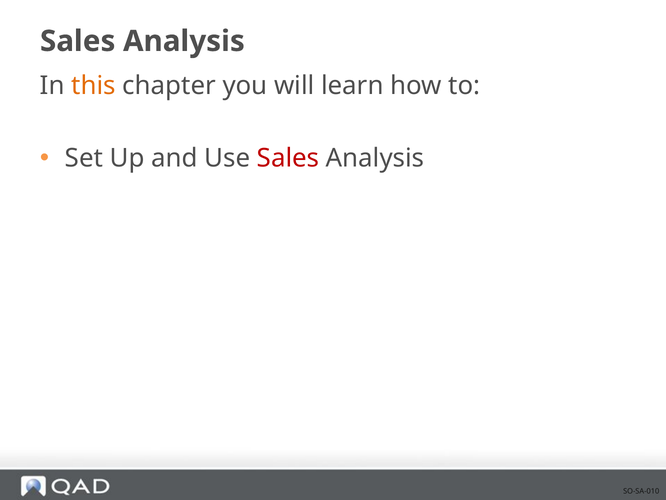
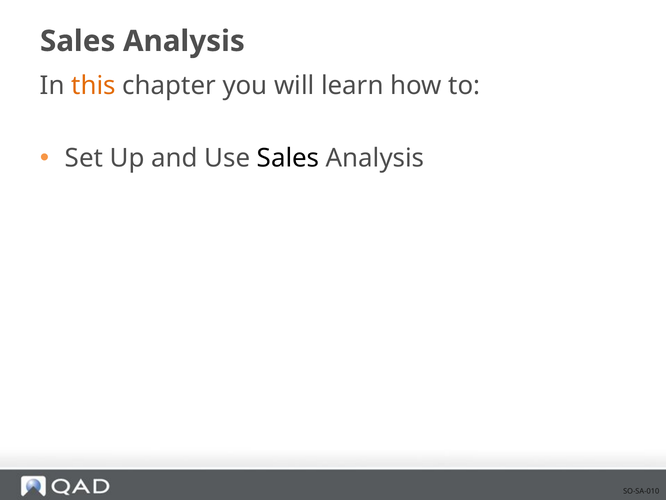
Sales at (288, 158) colour: red -> black
